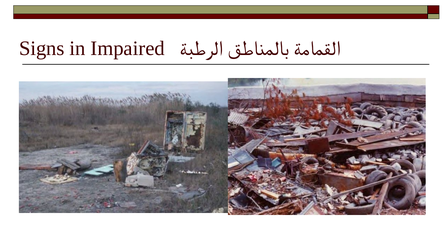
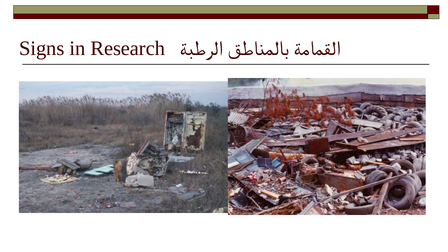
Impaired: Impaired -> Research
